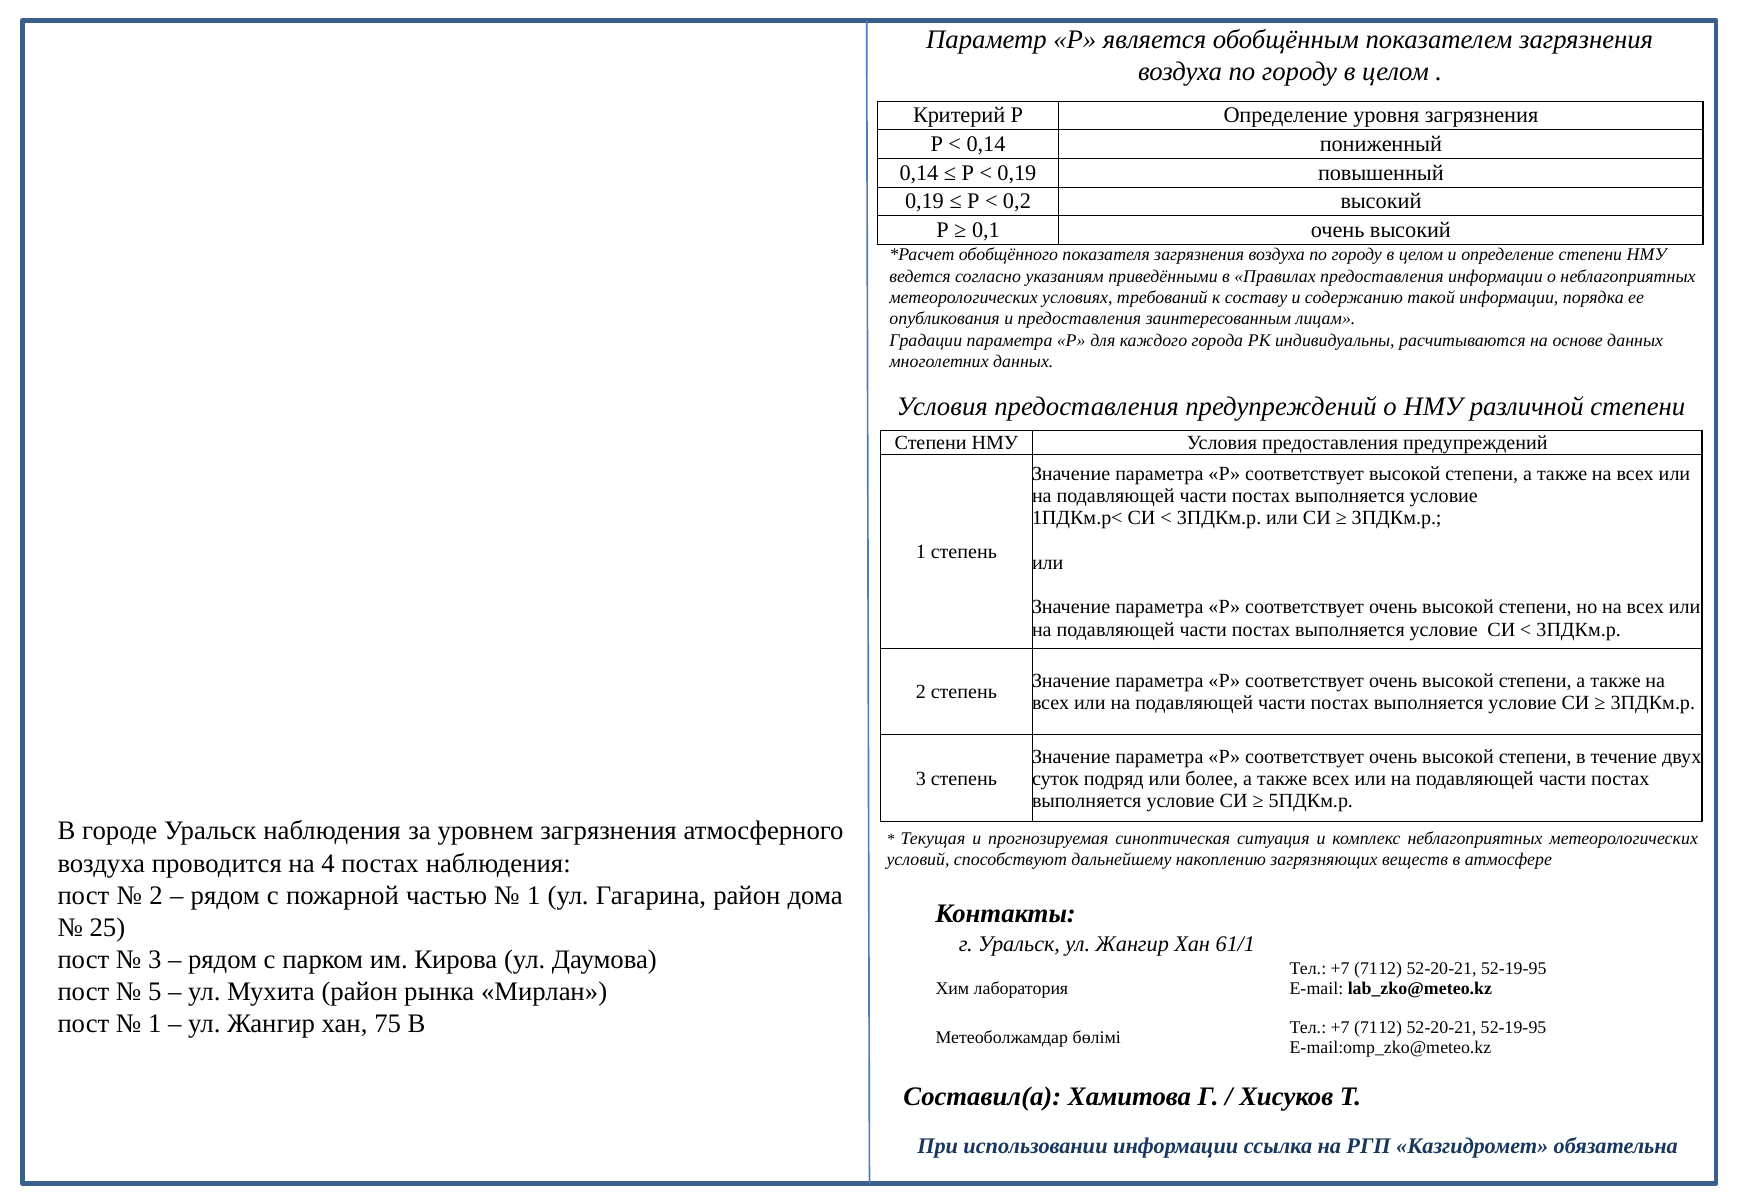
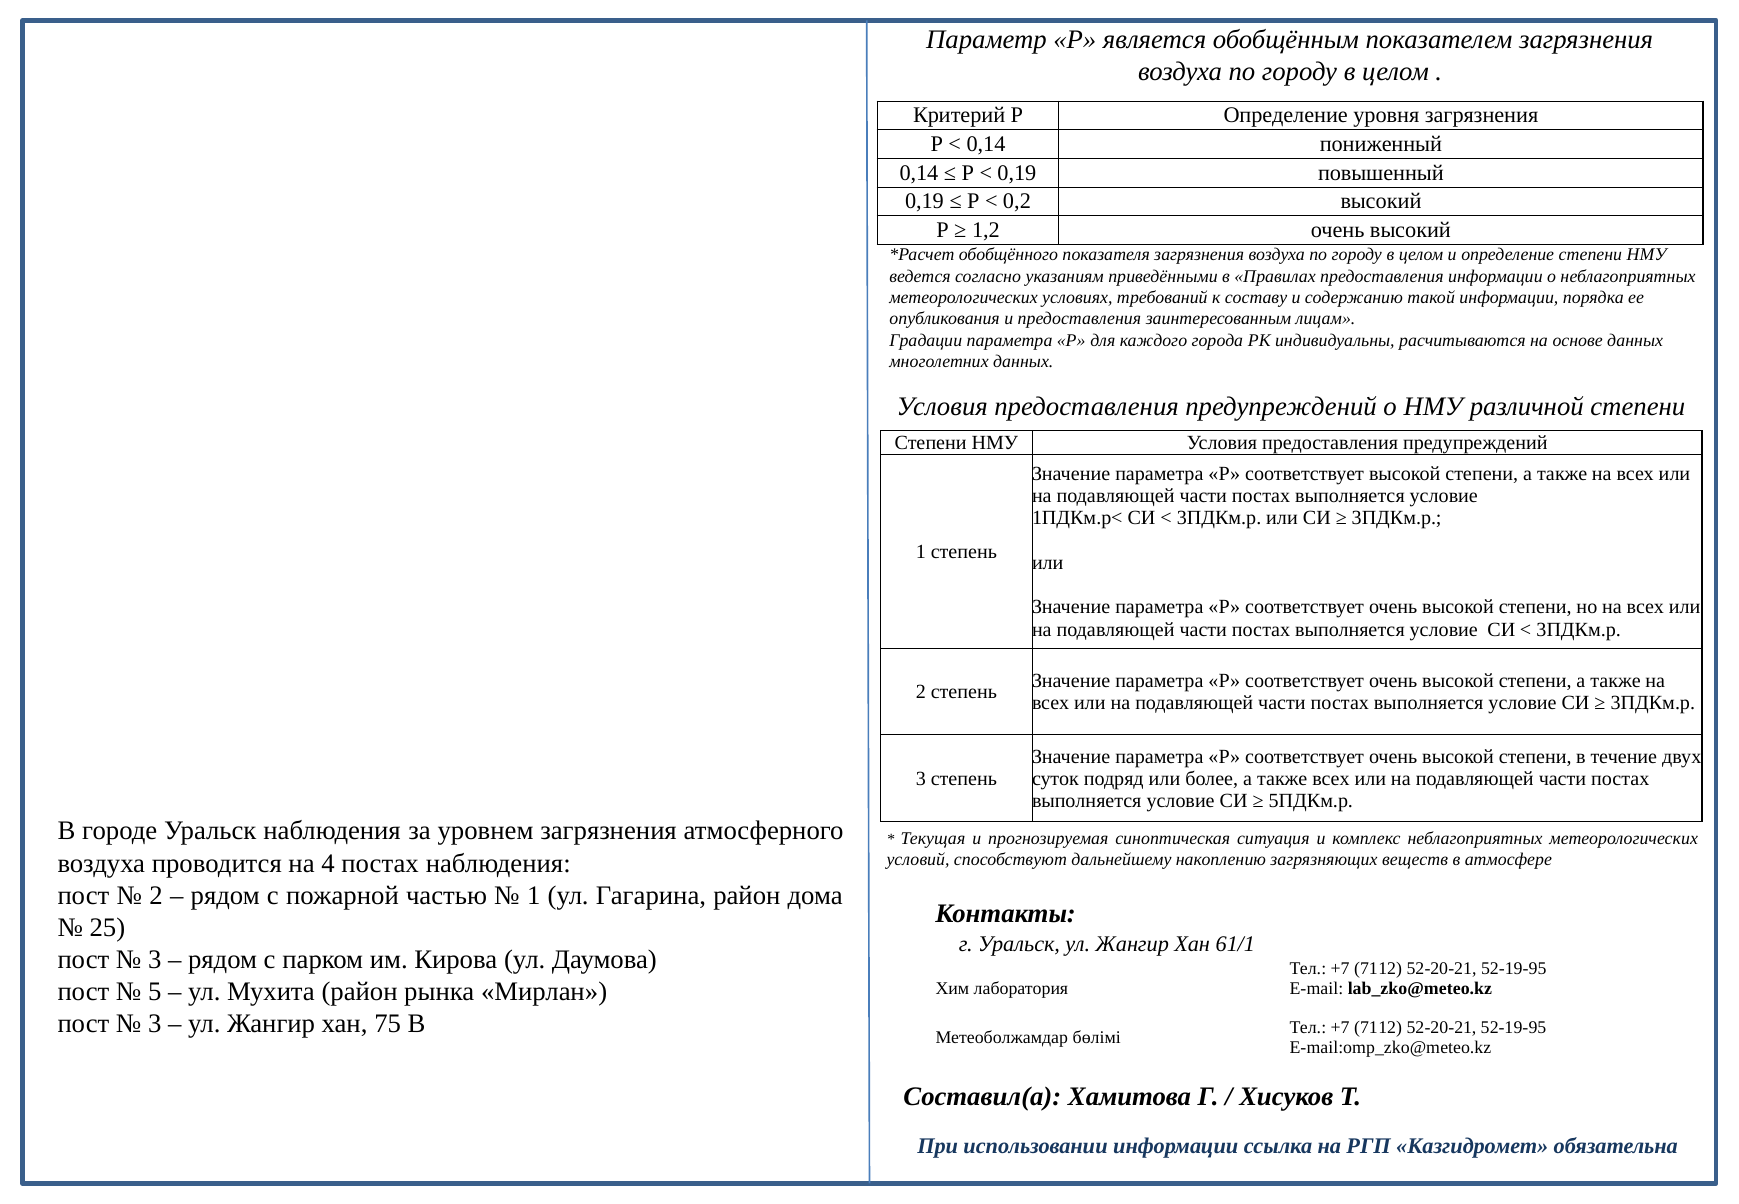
0,1: 0,1 -> 1,2
1 at (155, 1024): 1 -> 3
